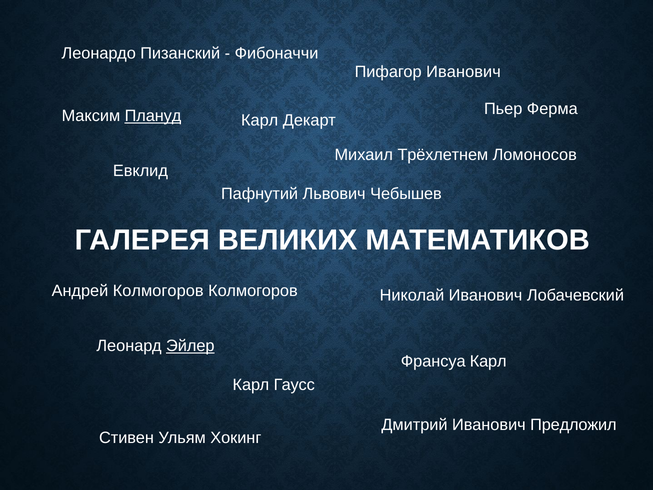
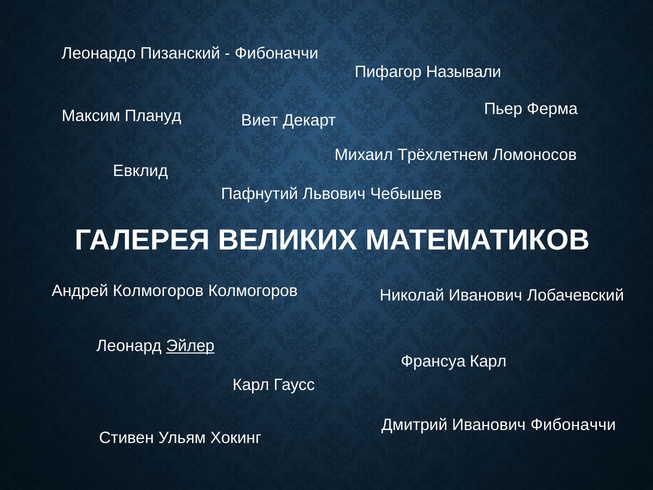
Пифагор Иванович: Иванович -> Называли
Плануд underline: present -> none
Карл at (260, 120): Карл -> Виет
Иванович Предложил: Предложил -> Фибоначчи
